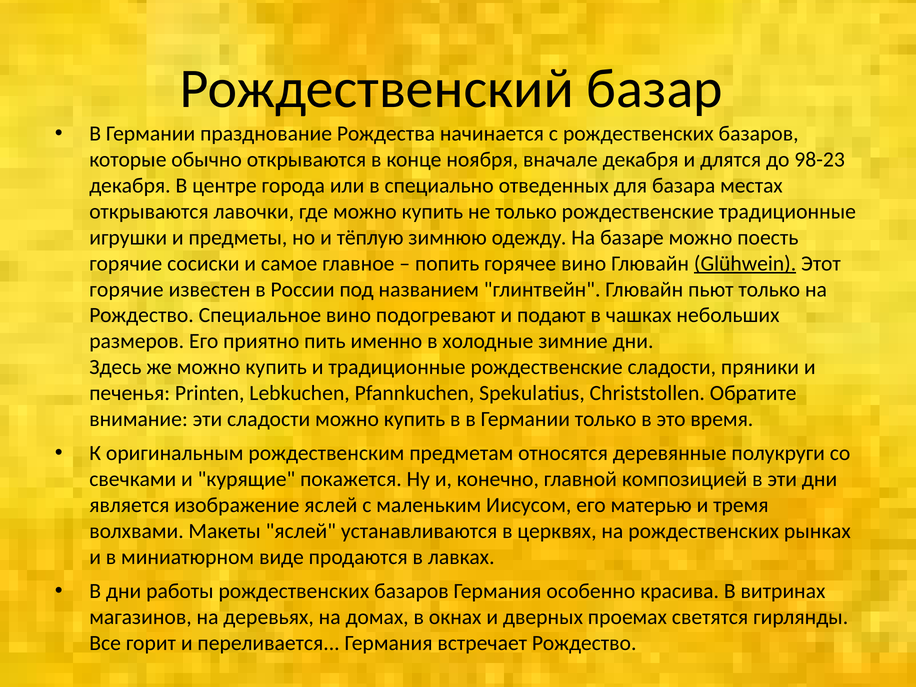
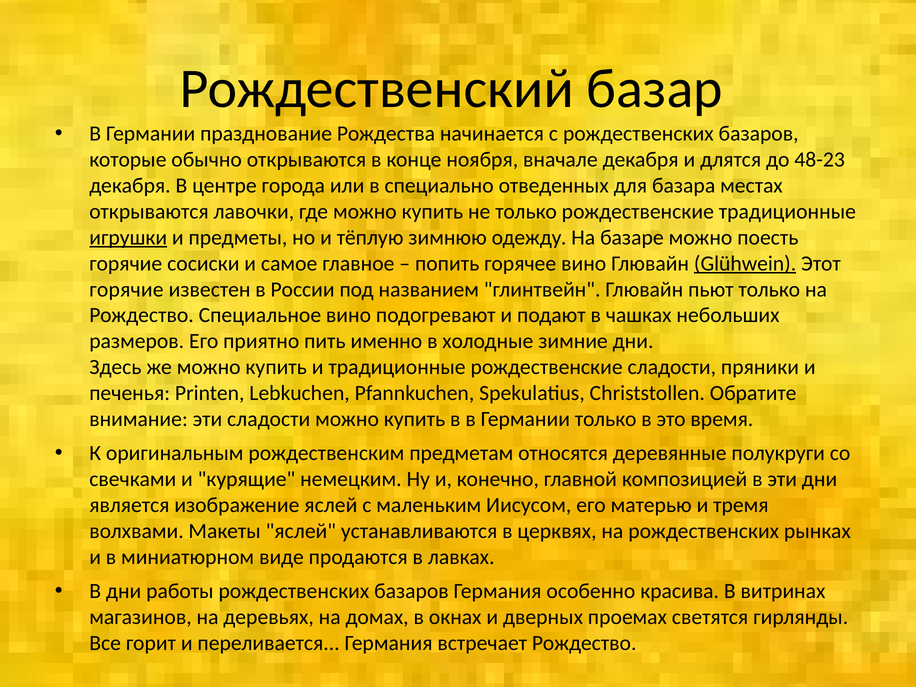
98-23: 98-23 -> 48-23
игрушки underline: none -> present
покажется: покажется -> немецким
